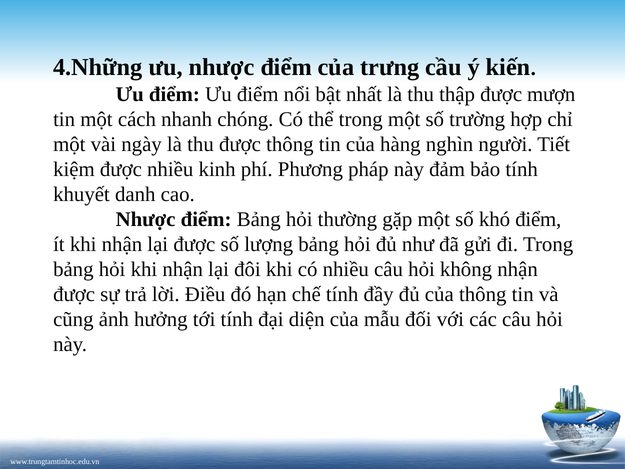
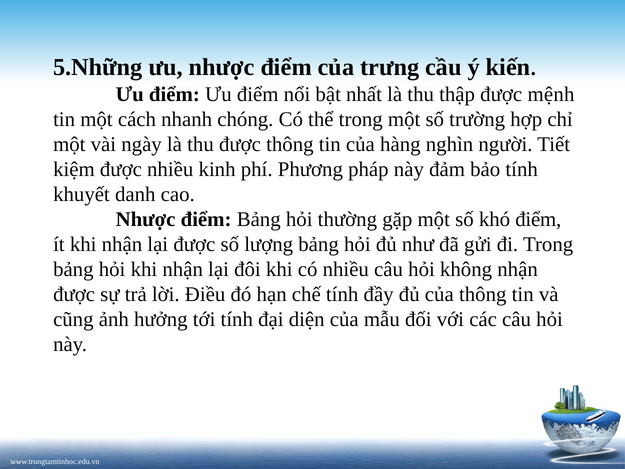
4.Những: 4.Những -> 5.Những
mượn: mượn -> mệnh
